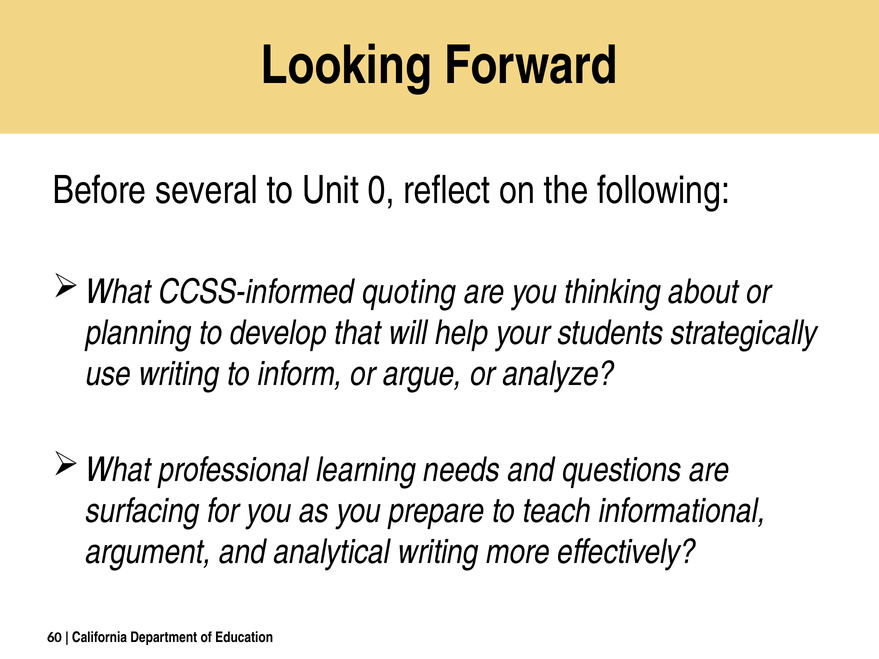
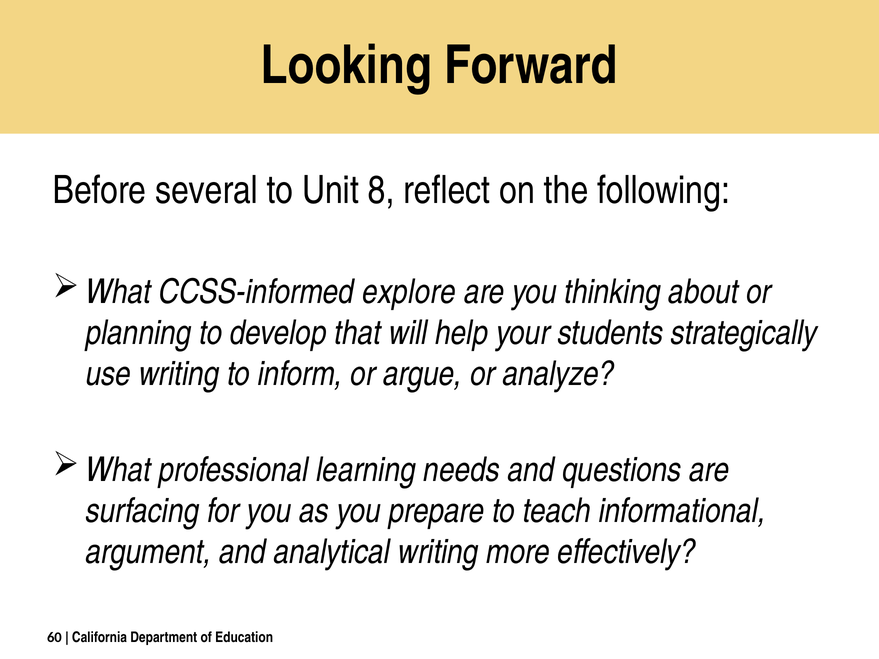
0: 0 -> 8
quoting: quoting -> explore
